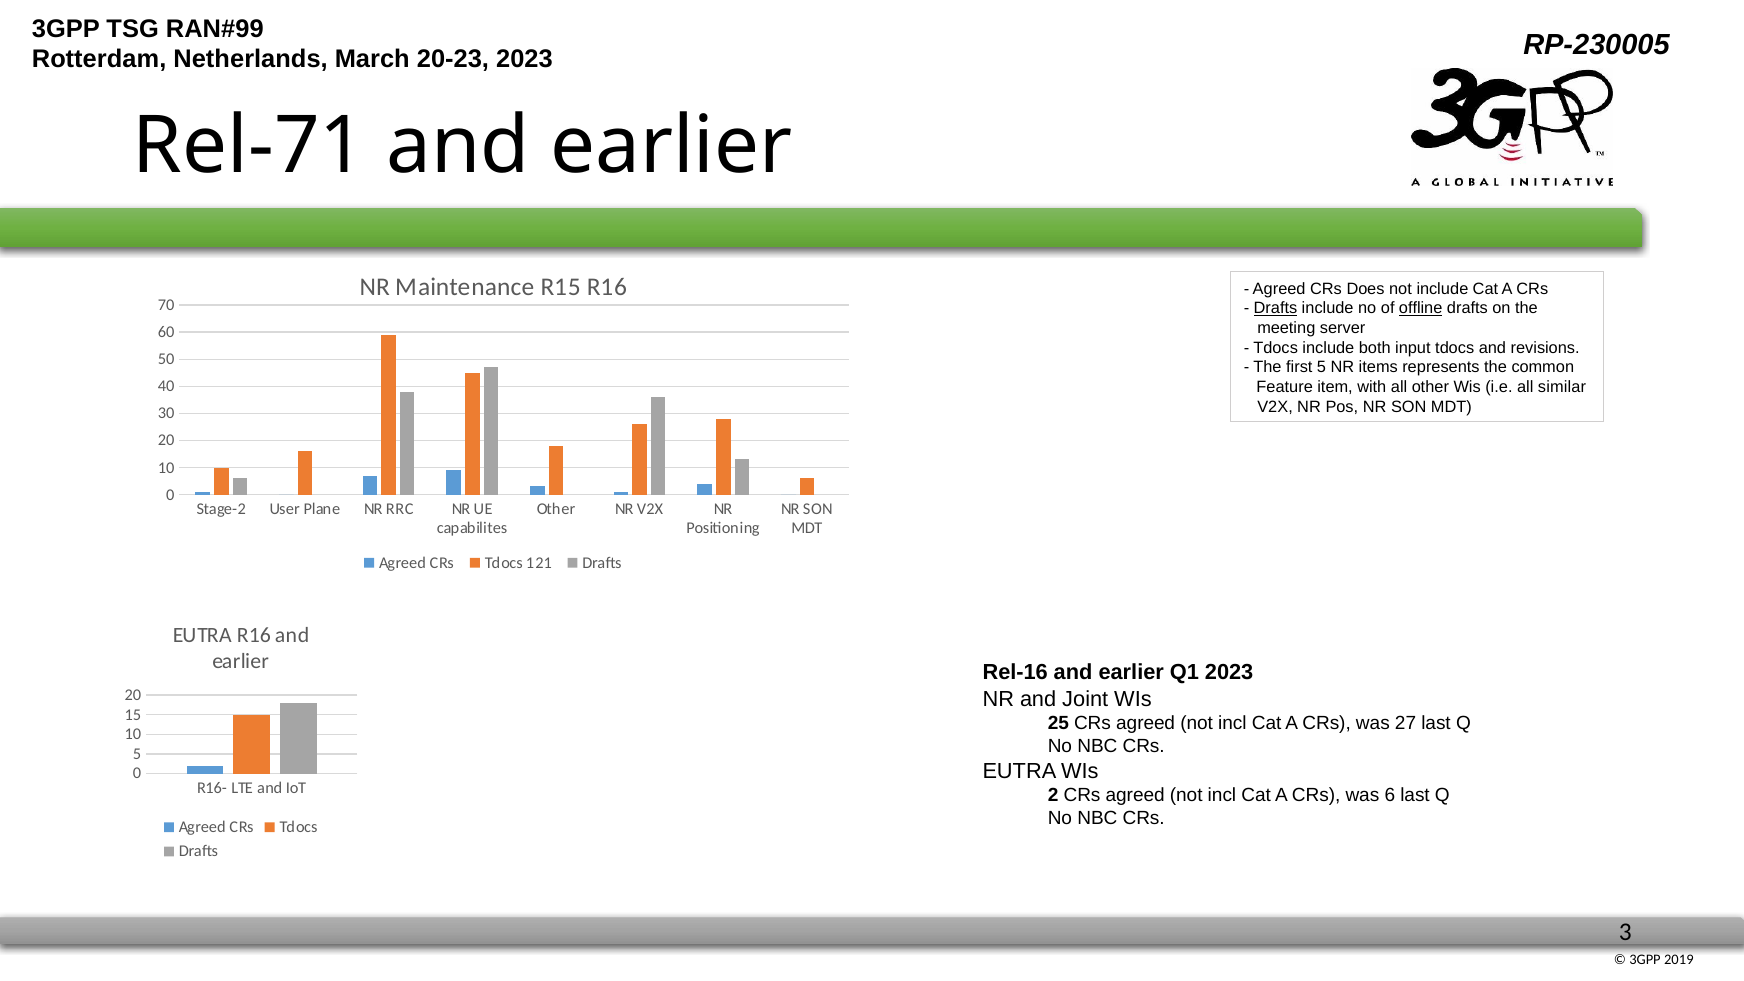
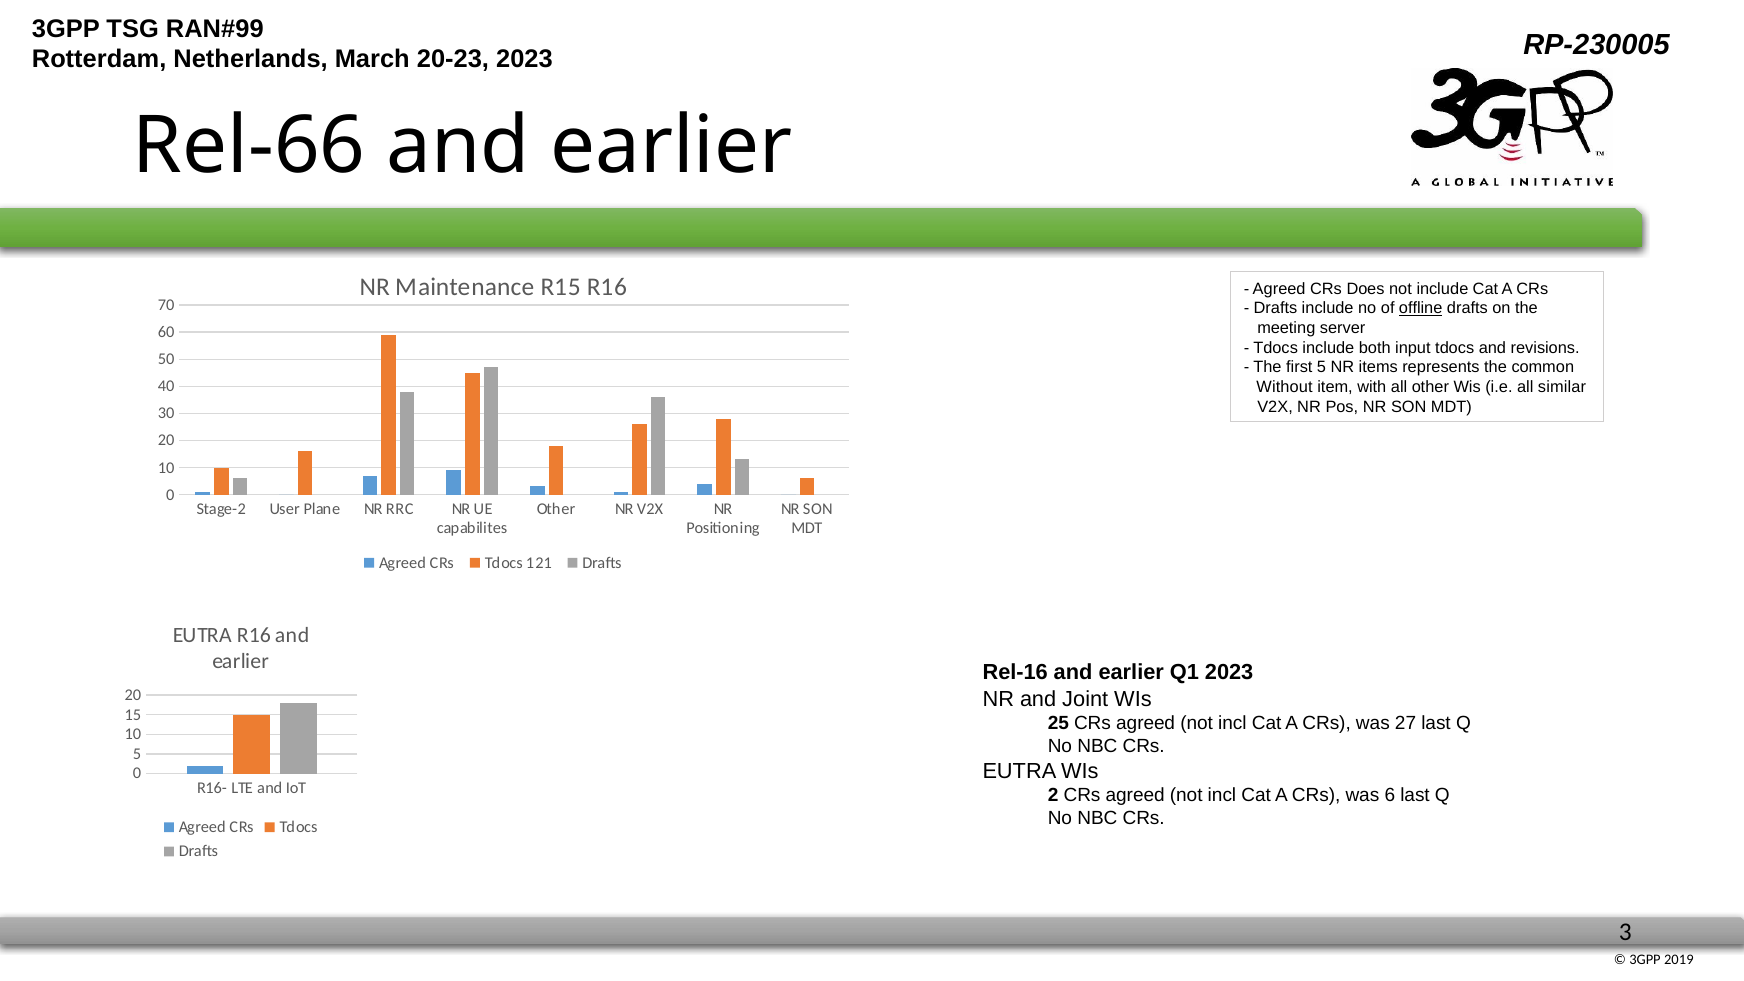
Rel-71: Rel-71 -> Rel-66
Drafts at (1275, 308) underline: present -> none
Feature: Feature -> Without
